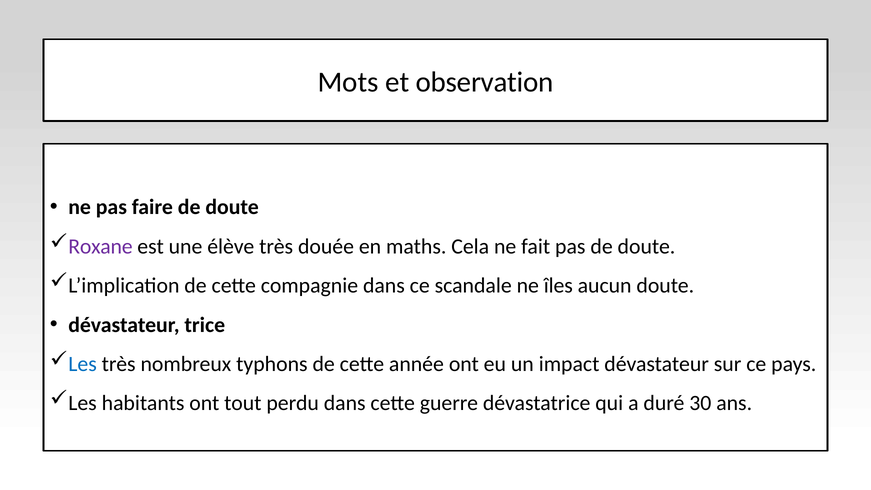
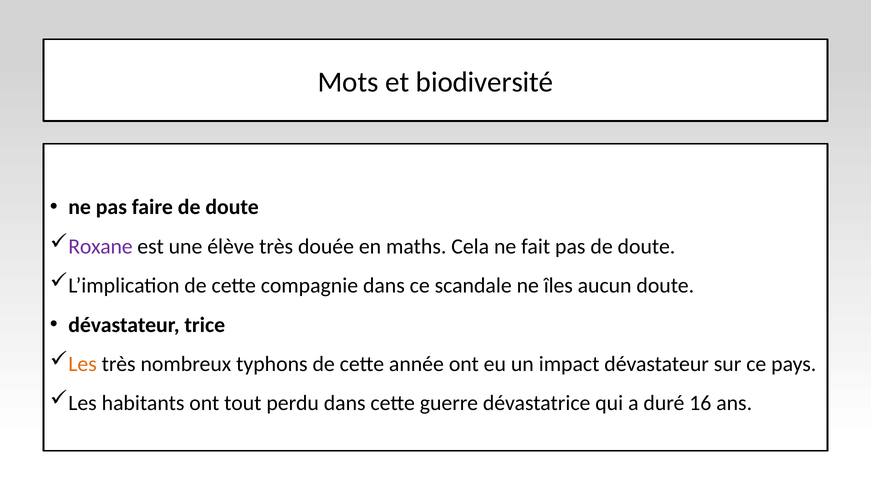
observation: observation -> biodiversité
Les at (83, 364) colour: blue -> orange
30: 30 -> 16
